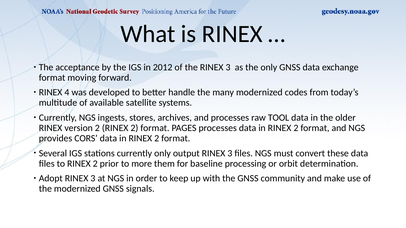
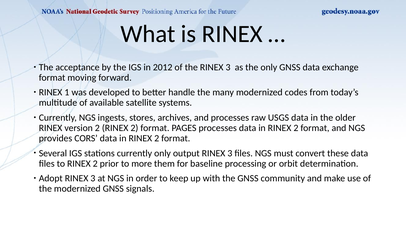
4: 4 -> 1
TOOL: TOOL -> USGS
